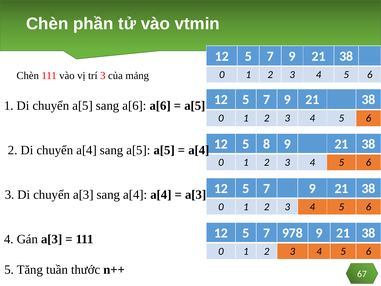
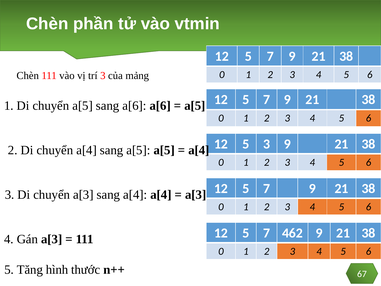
5 8: 8 -> 3
978: 978 -> 462
tuần: tuần -> hình
